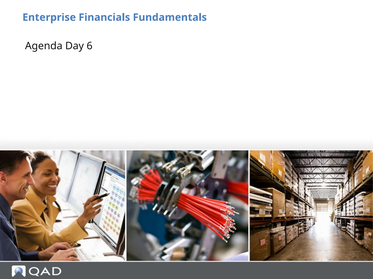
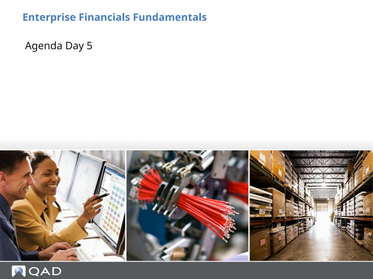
6: 6 -> 5
